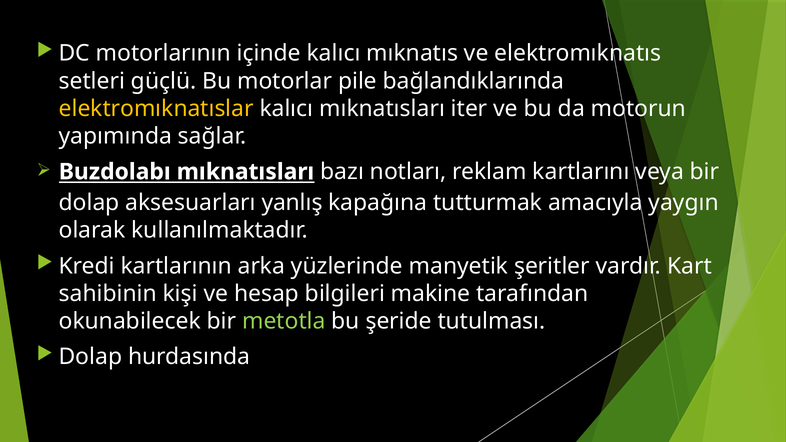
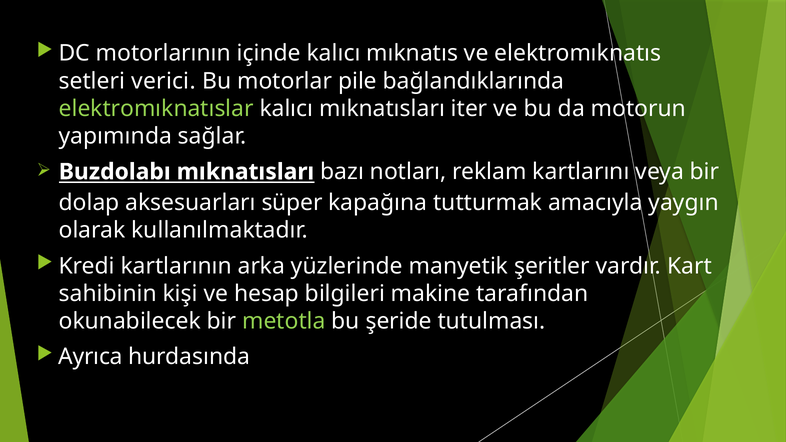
güçlü: güçlü -> verici
elektromıknatıslar colour: yellow -> light green
yanlış: yanlış -> süper
Dolap at (90, 357): Dolap -> Ayrıca
